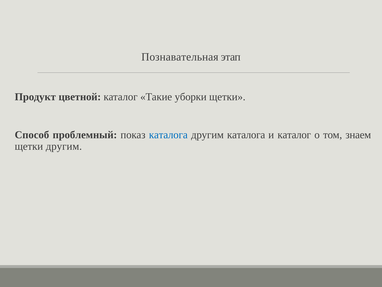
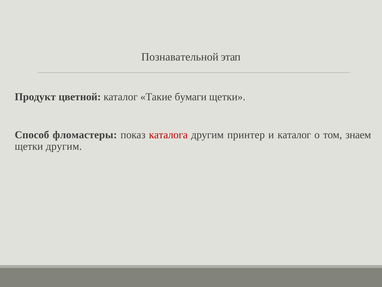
Познавательная: Познавательная -> Познавательной
уборки: уборки -> бумаги
проблемный: проблемный -> фломастеры
каталога at (168, 135) colour: blue -> red
другим каталога: каталога -> принтер
